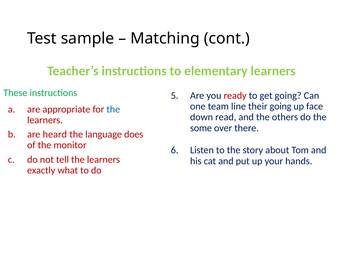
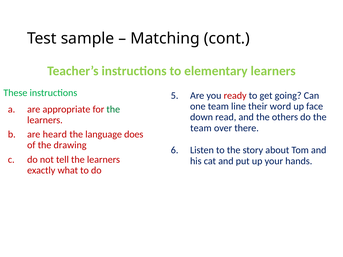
their going: going -> word
the at (113, 109) colour: blue -> green
some at (201, 128): some -> team
monitor: monitor -> drawing
